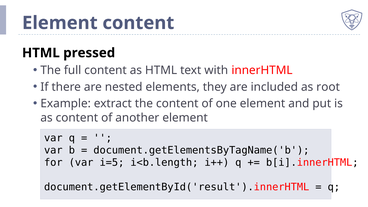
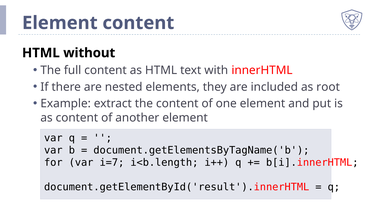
pressed: pressed -> without
i=5: i=5 -> i=7
